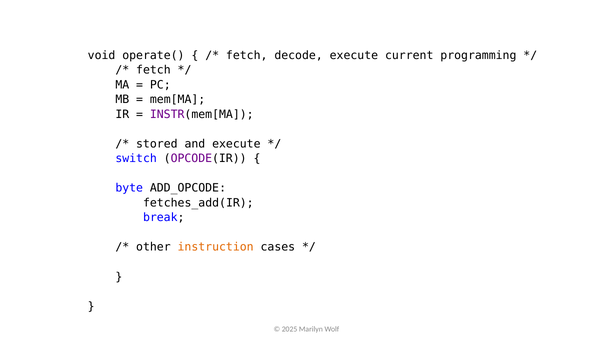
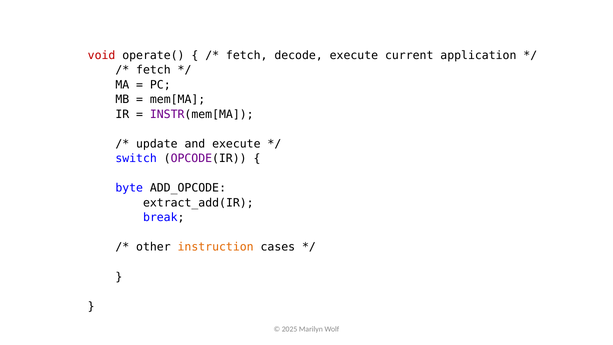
void colour: black -> red
programming: programming -> application
stored: stored -> update
fetches_add(IR: fetches_add(IR -> extract_add(IR
